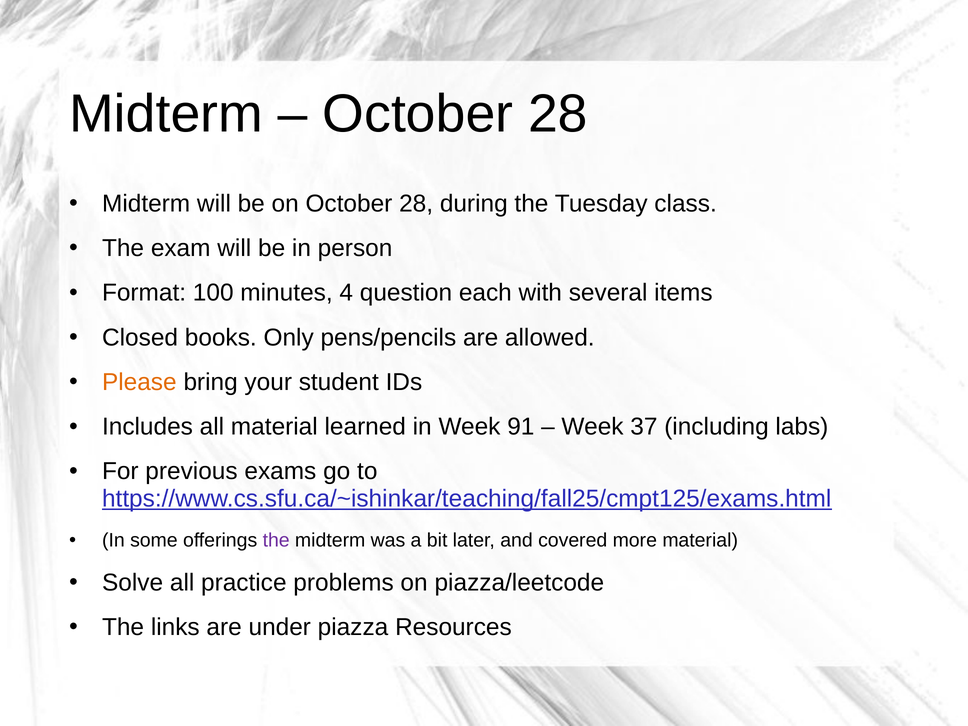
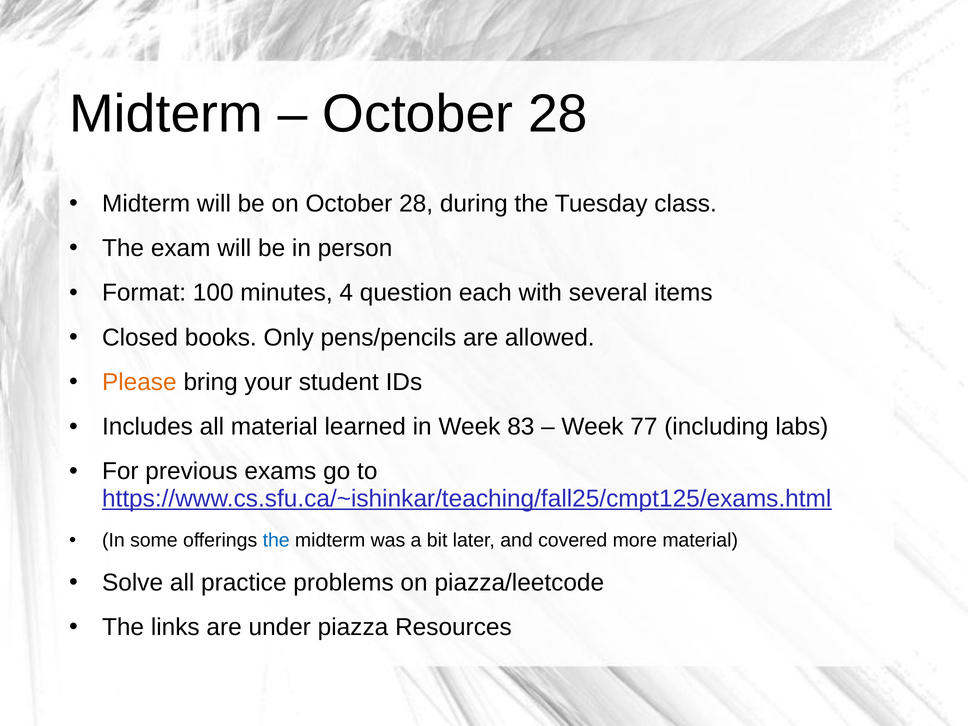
91: 91 -> 83
37: 37 -> 77
the at (276, 540) colour: purple -> blue
